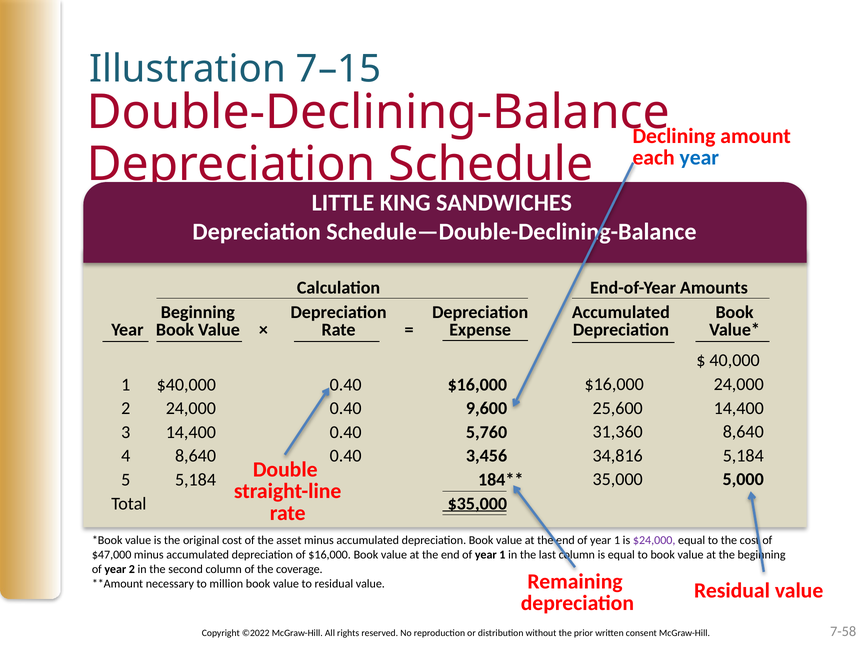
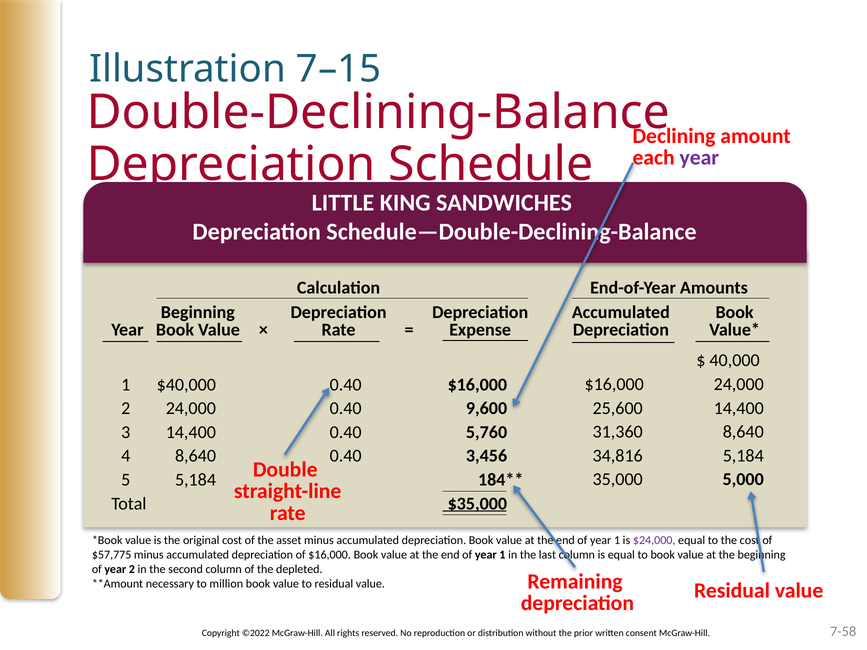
year at (699, 158) colour: blue -> purple
$47,000: $47,000 -> $57,775
coverage: coverage -> depleted
